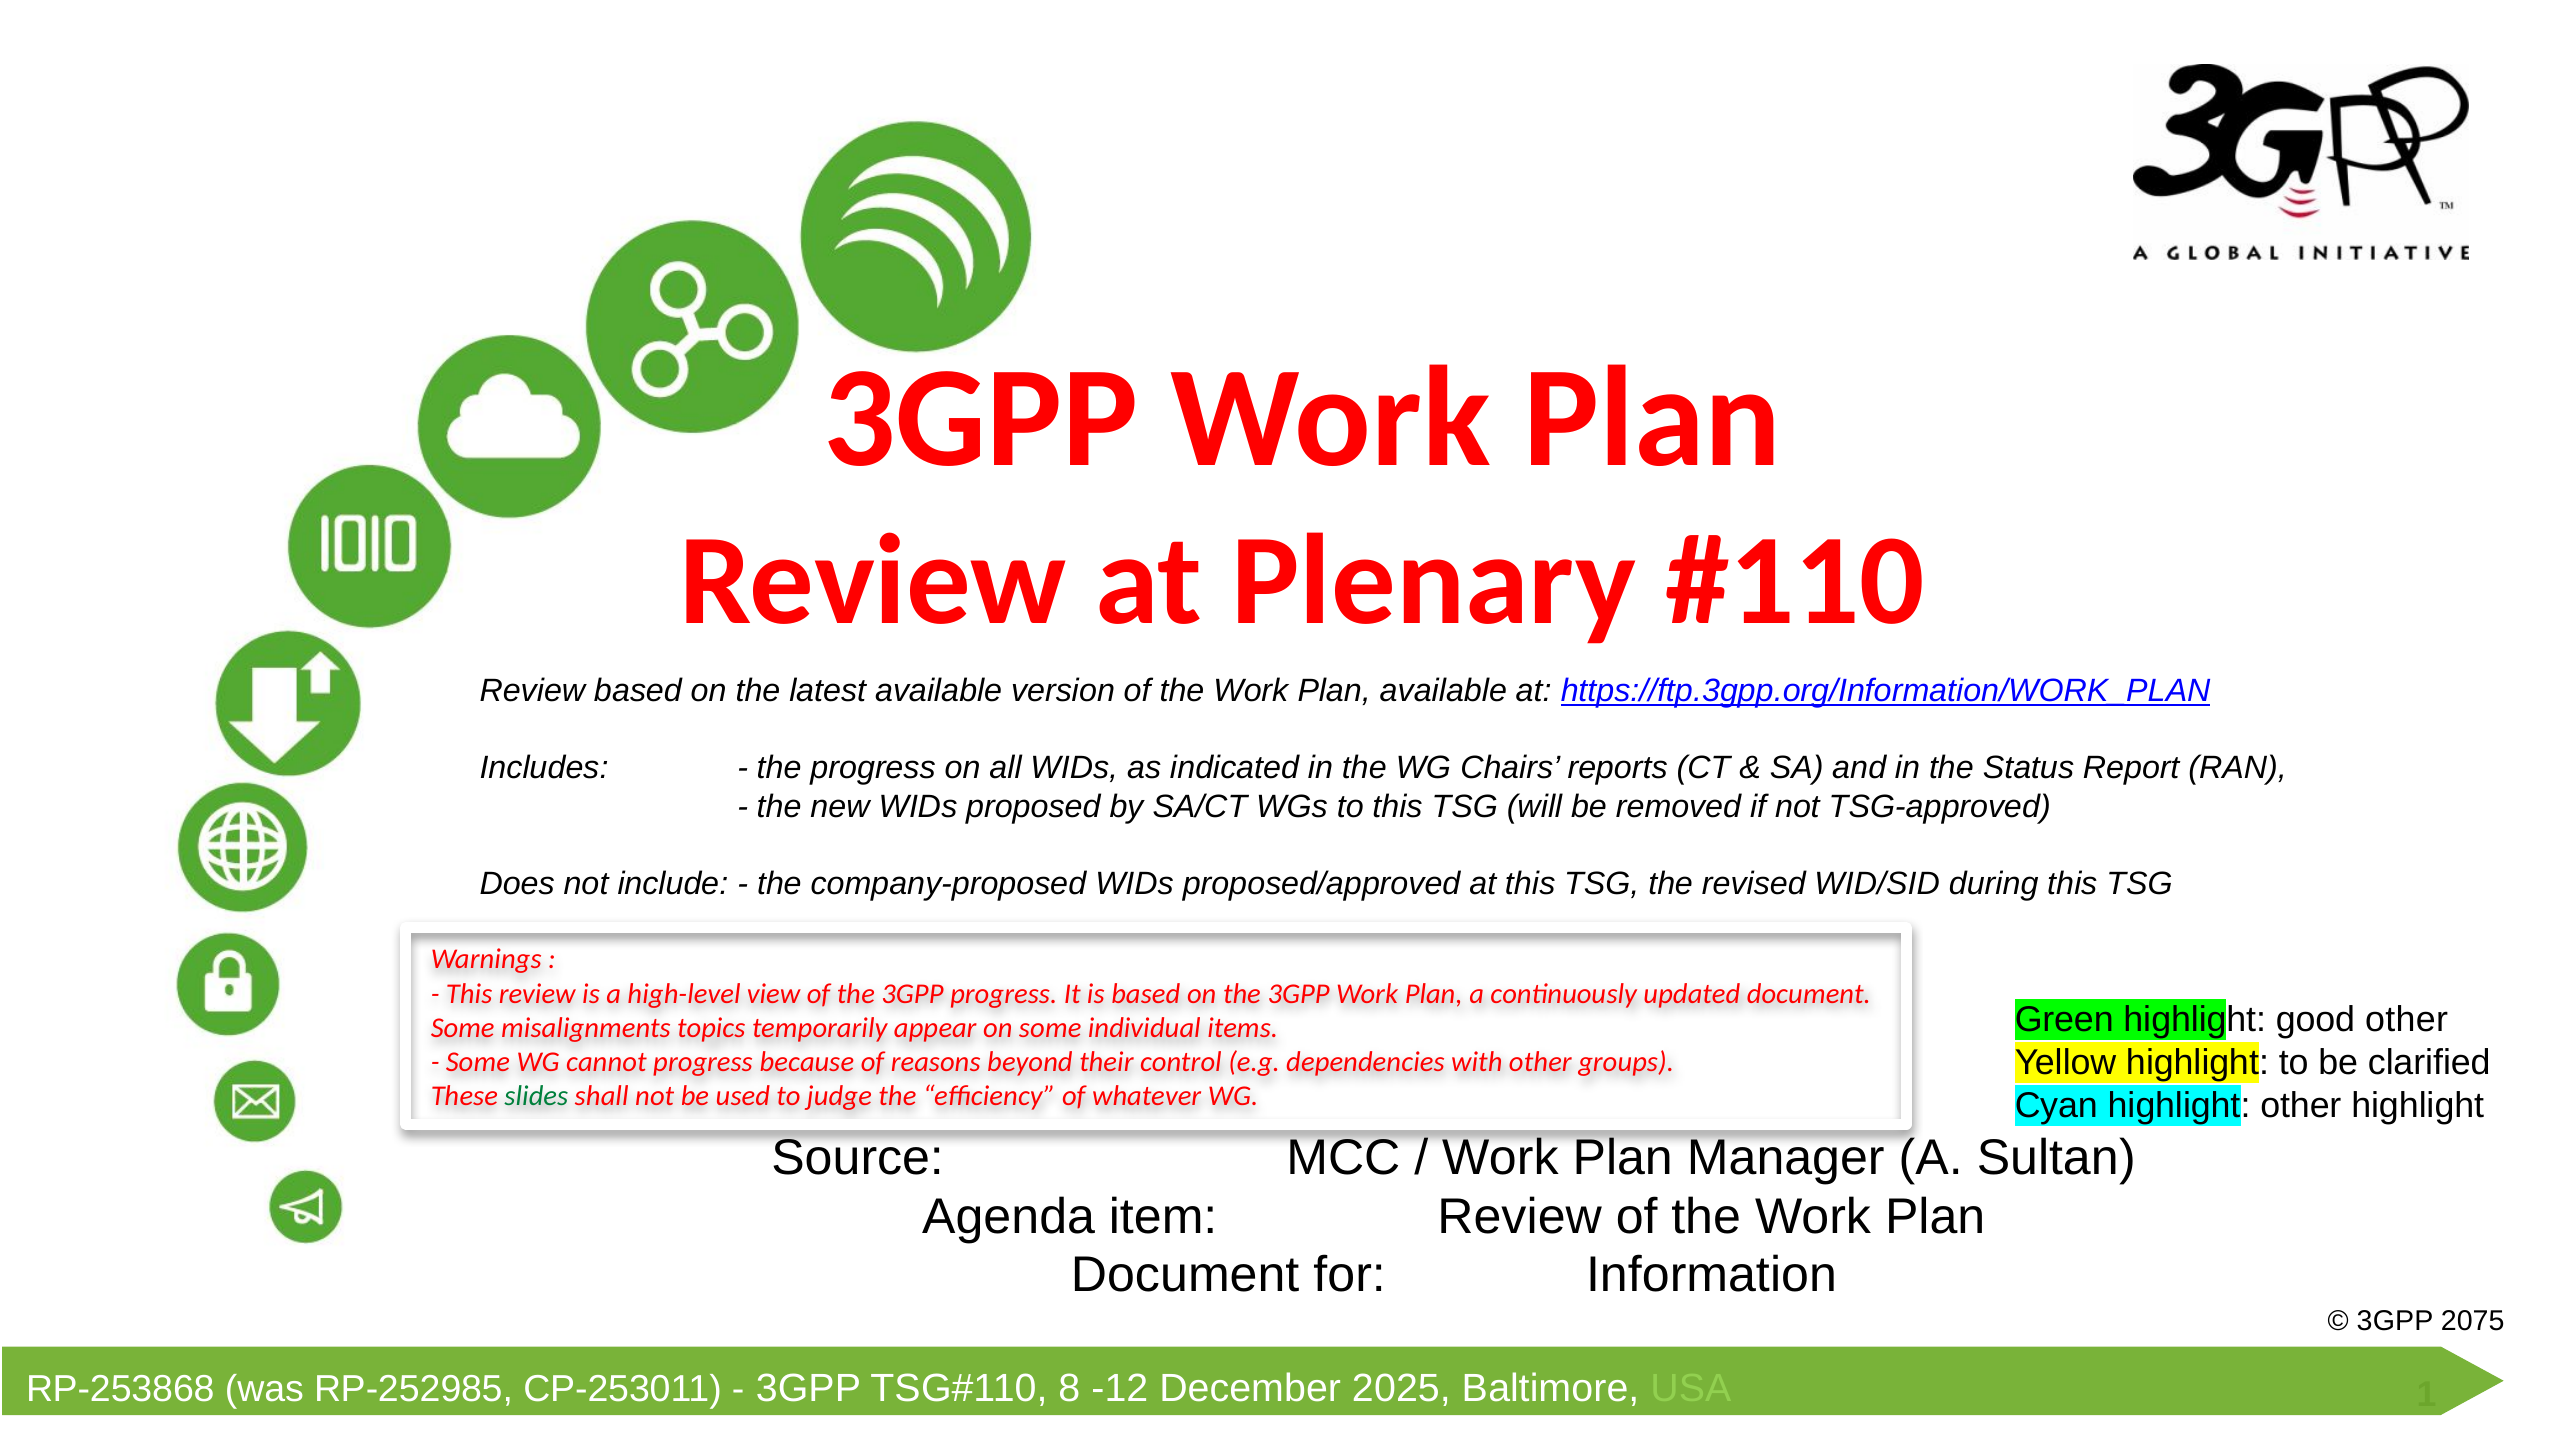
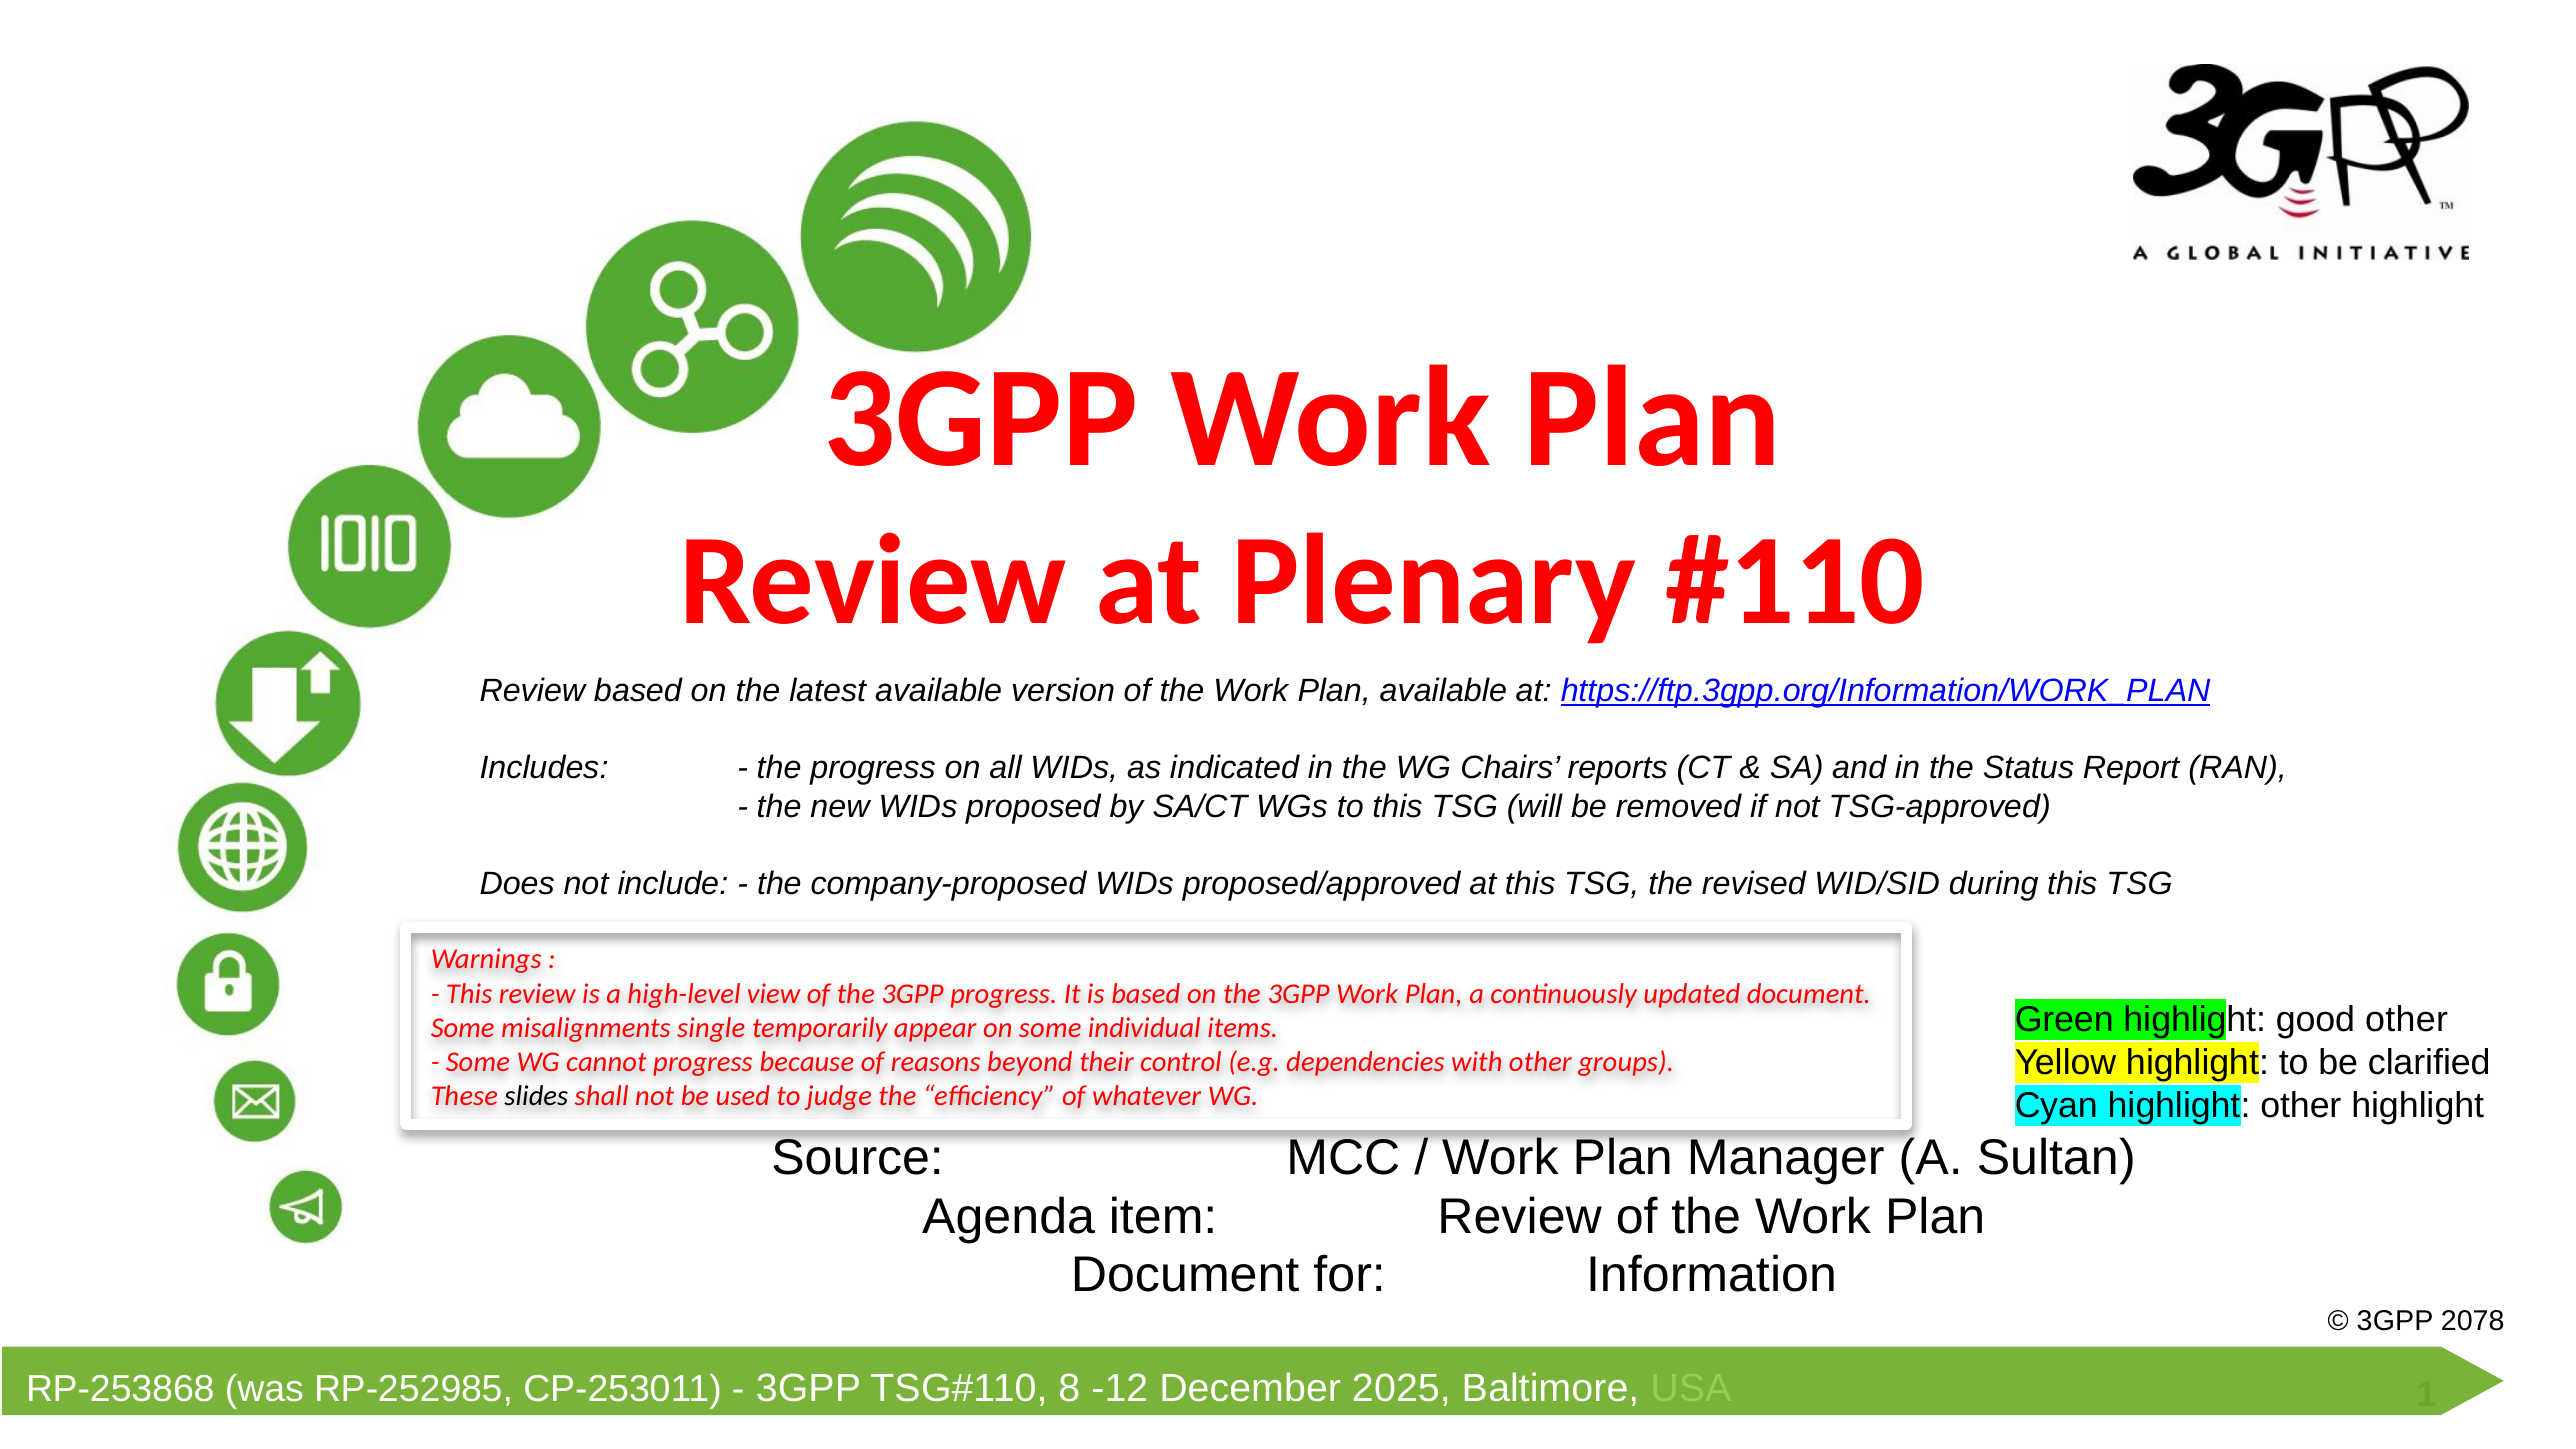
topics: topics -> single
slides colour: green -> black
2075: 2075 -> 2078
